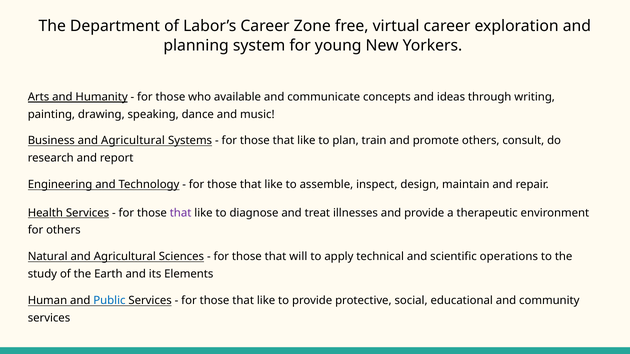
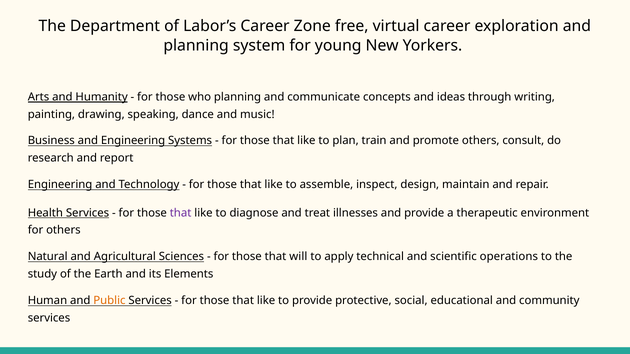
who available: available -> planning
Business and Agricultural: Agricultural -> Engineering
Public colour: blue -> orange
